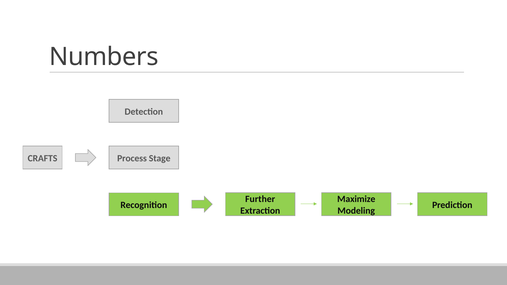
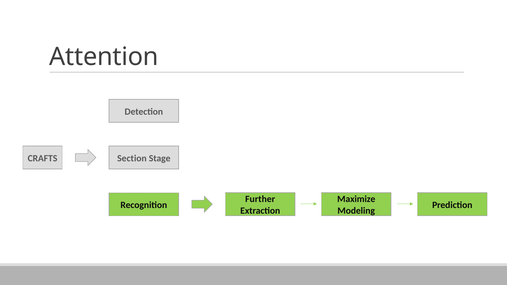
Numbers: Numbers -> Attention
Process: Process -> Section
